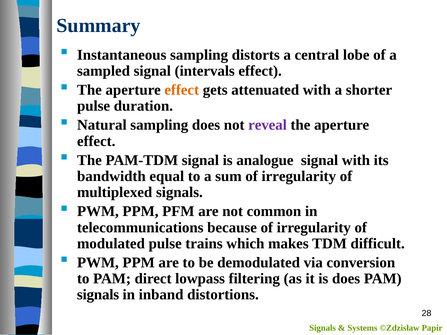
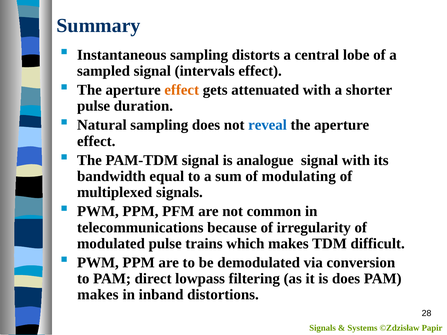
reveal colour: purple -> blue
sum of irregularity: irregularity -> modulating
signals at (98, 295): signals -> makes
